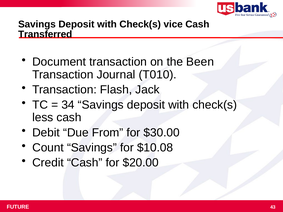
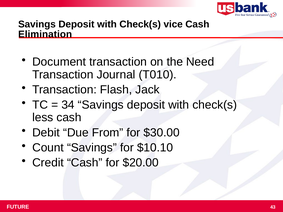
Transferred: Transferred -> Elimination
Been: Been -> Need
$10.08: $10.08 -> $10.10
